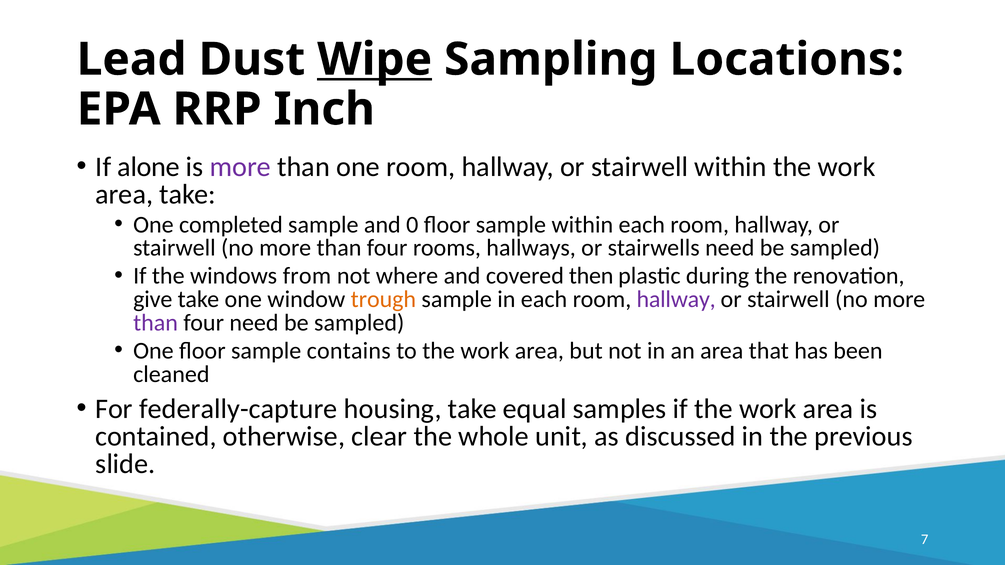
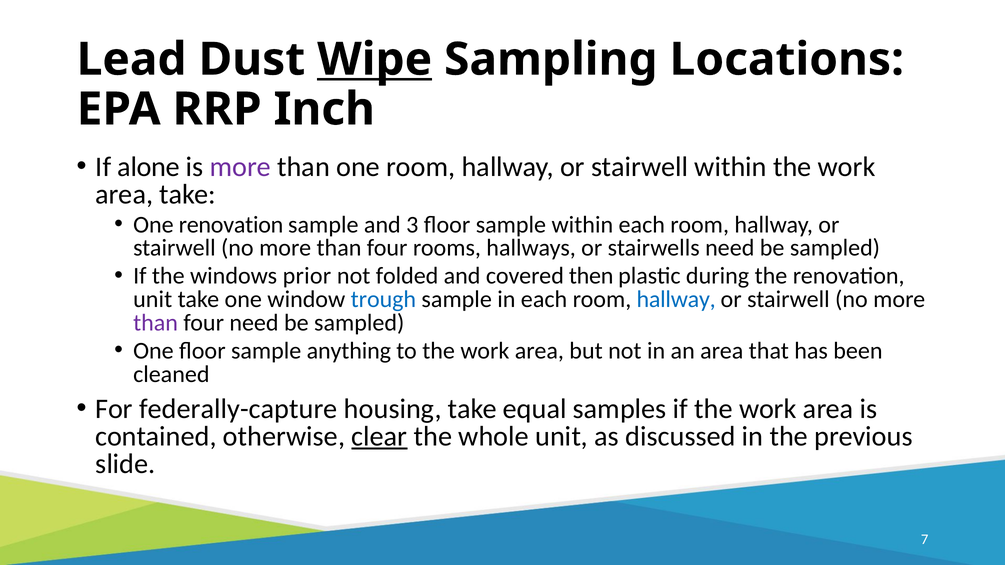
One completed: completed -> renovation
0: 0 -> 3
from: from -> prior
where: where -> folded
give at (153, 300): give -> unit
trough colour: orange -> blue
hallway at (676, 300) colour: purple -> blue
contains: contains -> anything
clear underline: none -> present
